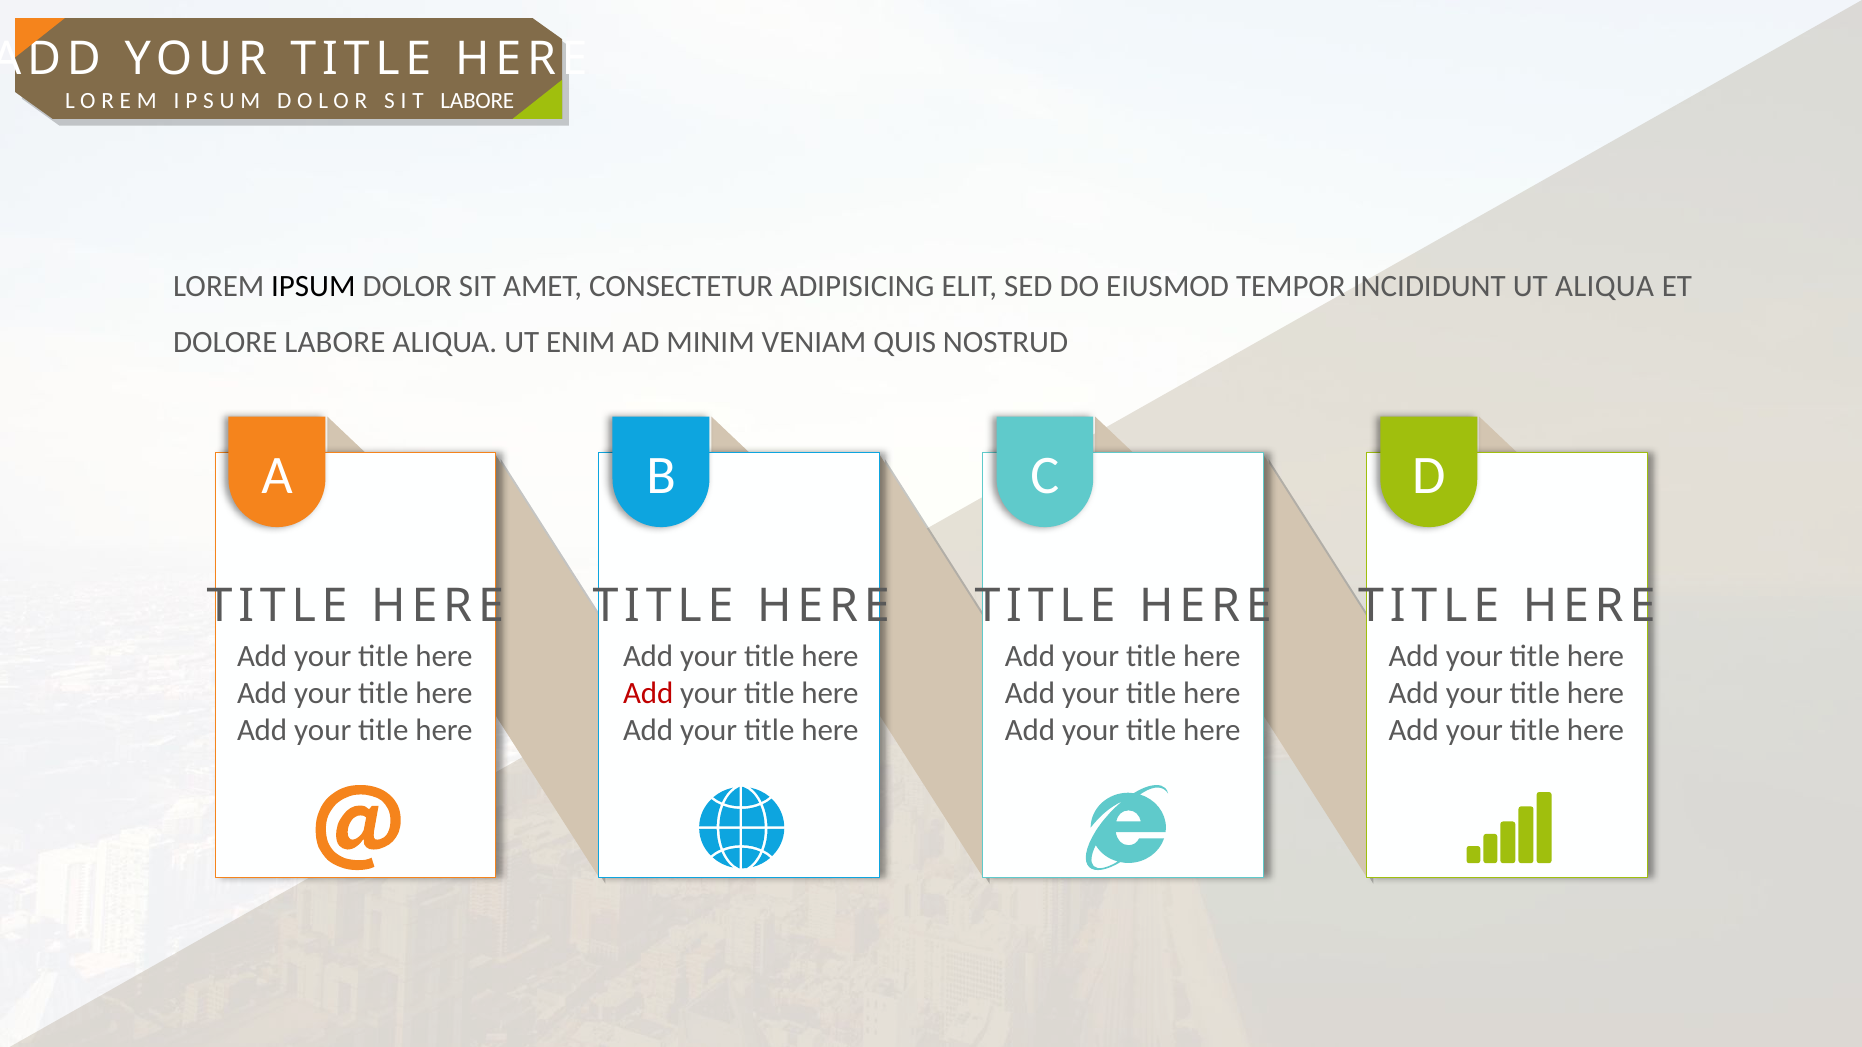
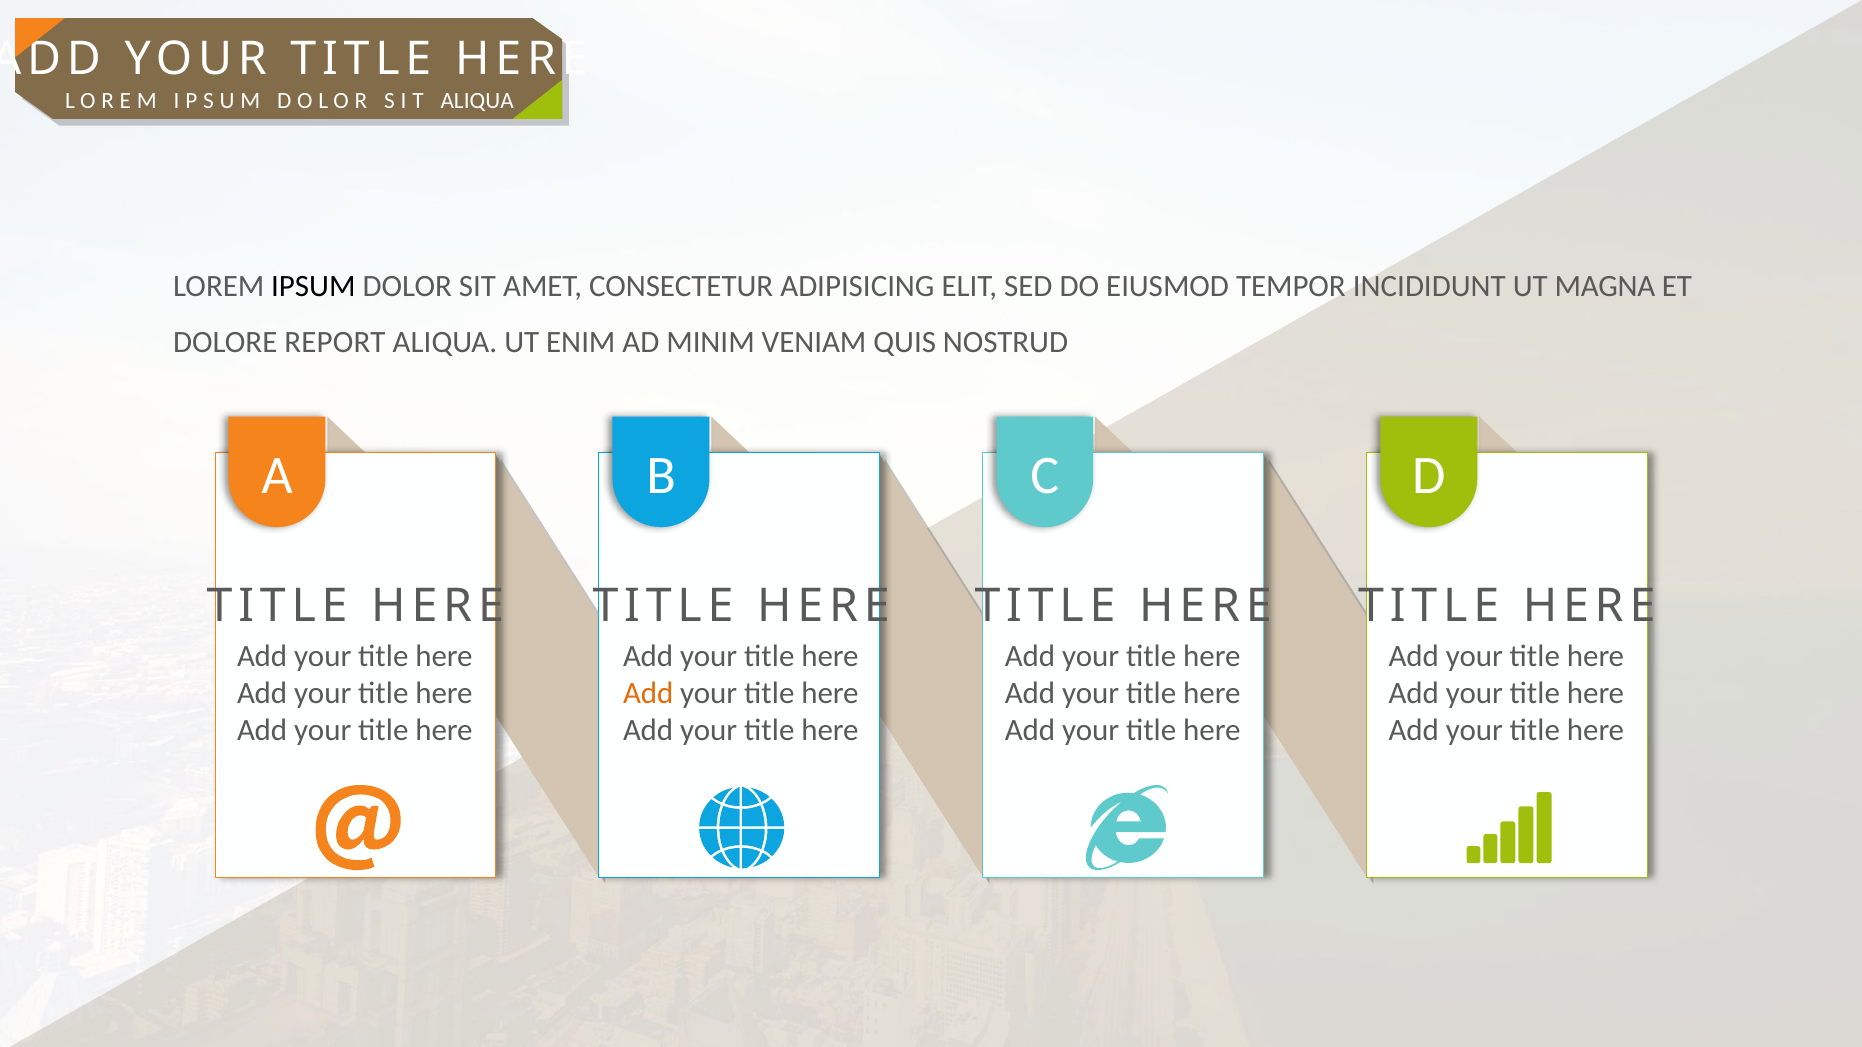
LABORE at (477, 101): LABORE -> ALIQUA
UT ALIQUA: ALIQUA -> MAGNA
DOLORE LABORE: LABORE -> REPORT
Add at (648, 694) colour: red -> orange
